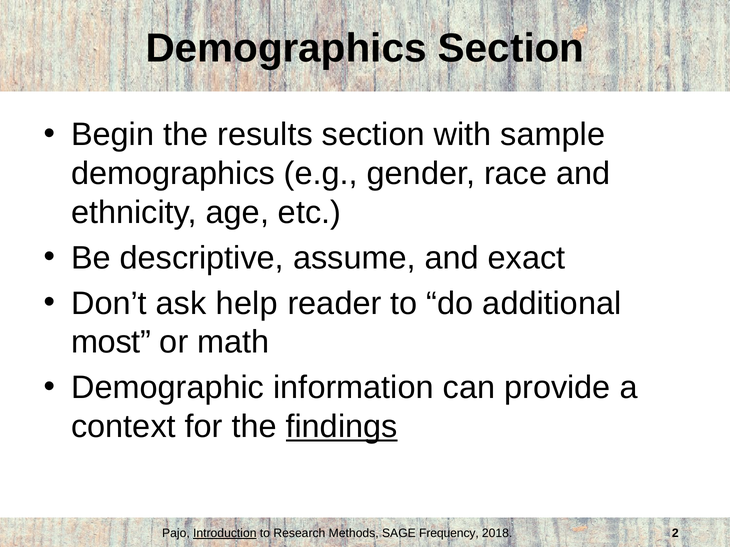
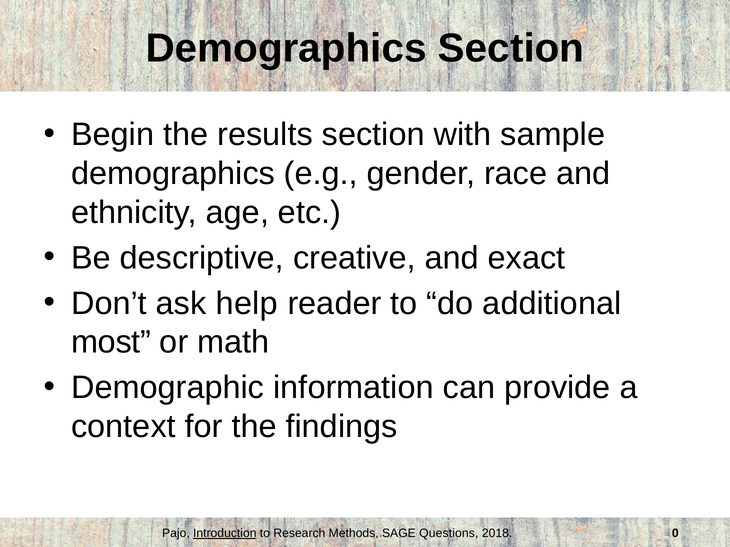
assume: assume -> creative
findings underline: present -> none
Frequency: Frequency -> Questions
2: 2 -> 0
